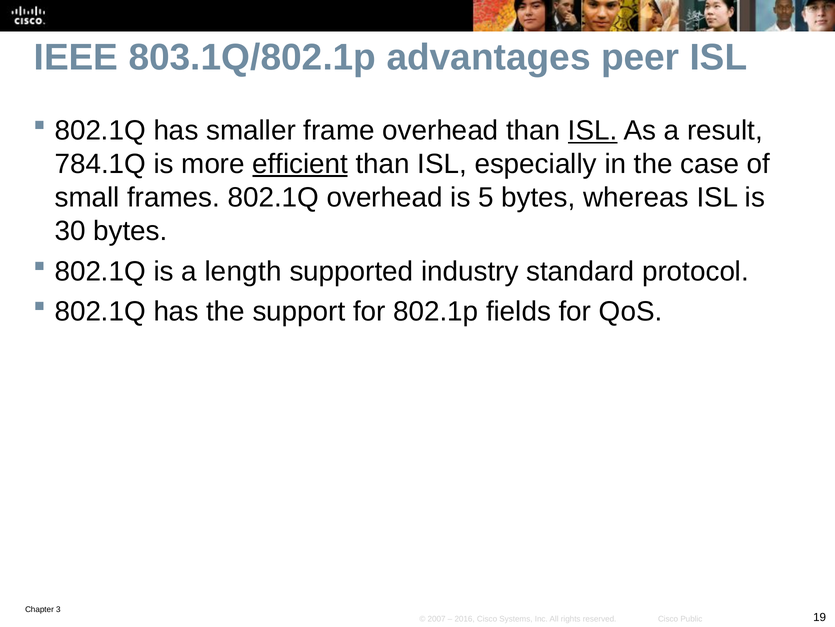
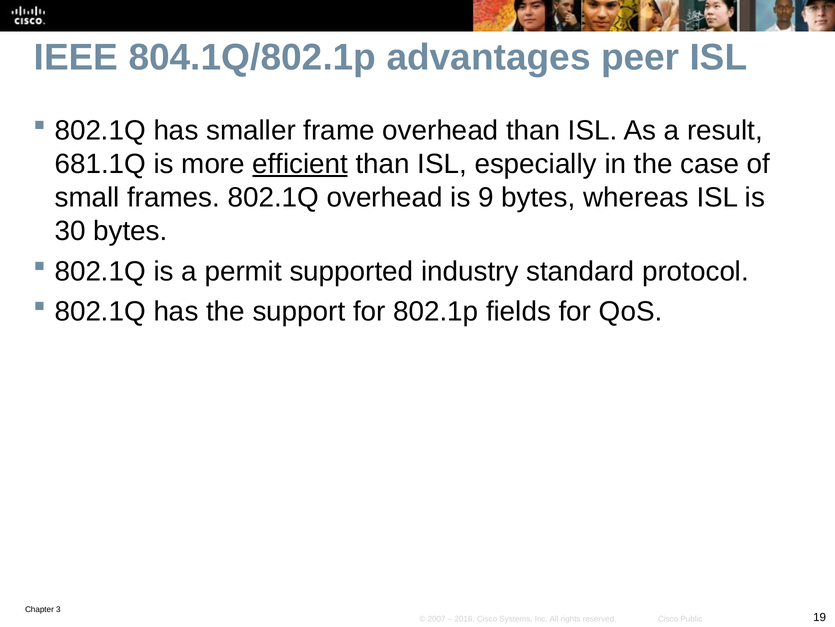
803.1Q/802.1p: 803.1Q/802.1p -> 804.1Q/802.1p
ISL at (593, 130) underline: present -> none
784.1Q: 784.1Q -> 681.1Q
5: 5 -> 9
length: length -> permit
